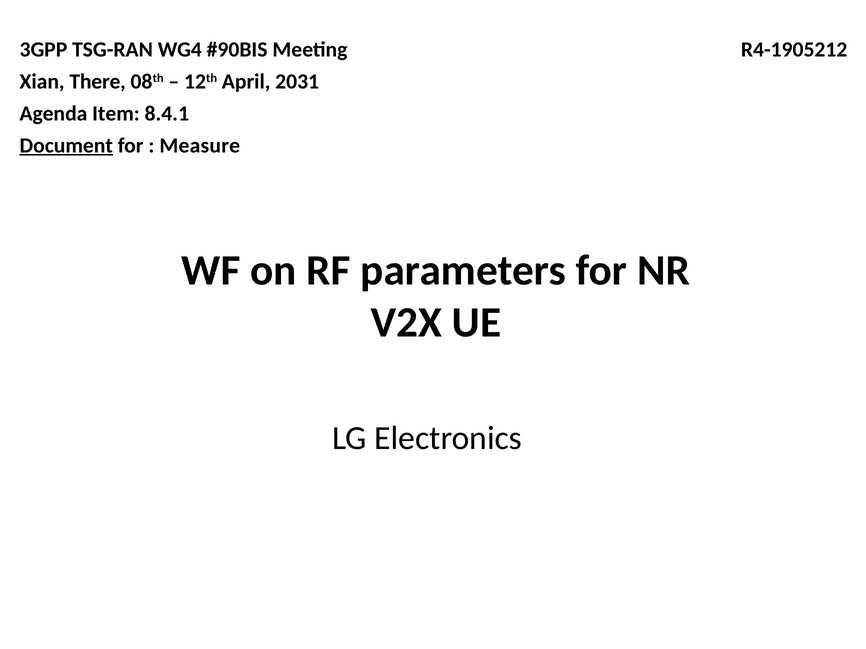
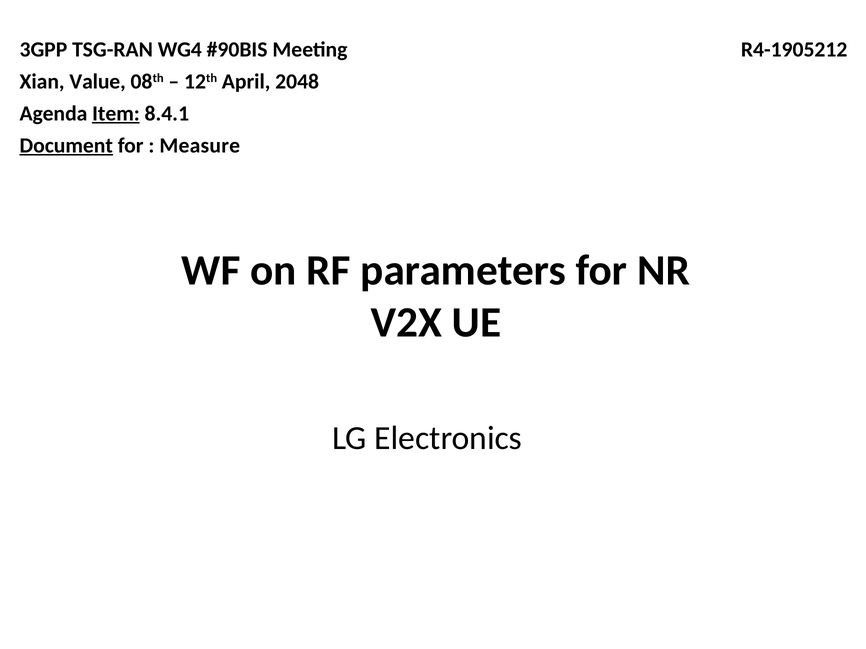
There: There -> Value
2031: 2031 -> 2048
Item underline: none -> present
